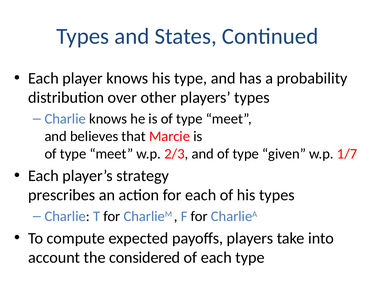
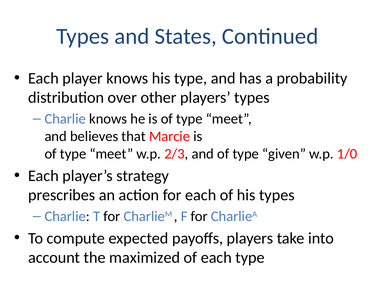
1/7: 1/7 -> 1/0
considered: considered -> maximized
